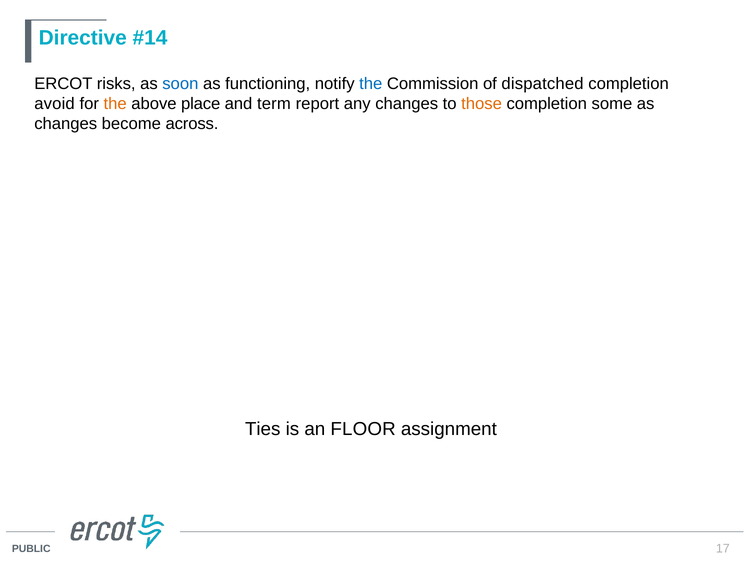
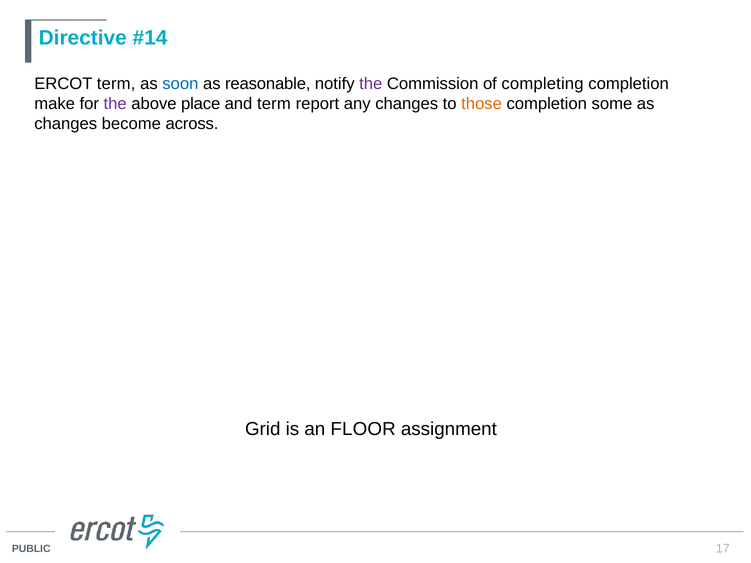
ERCOT risks: risks -> term
functioning: functioning -> reasonable
the at (371, 84) colour: blue -> purple
dispatched: dispatched -> completing
avoid: avoid -> make
the at (115, 104) colour: orange -> purple
Ties: Ties -> Grid
